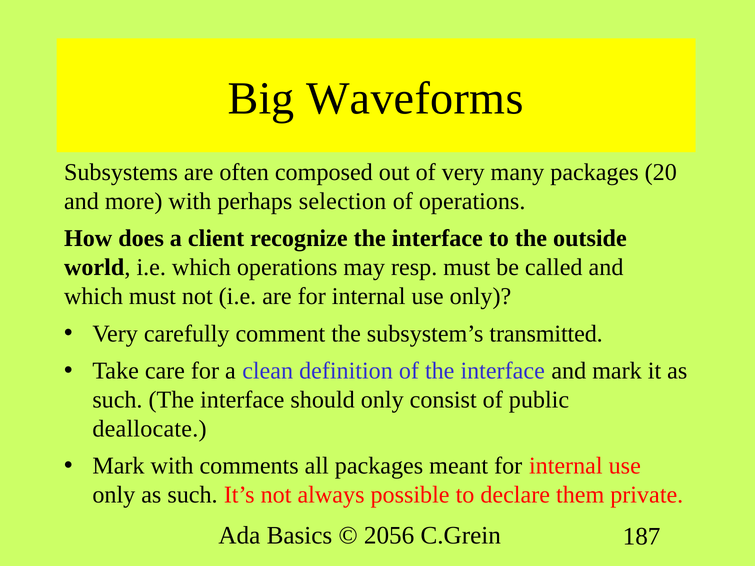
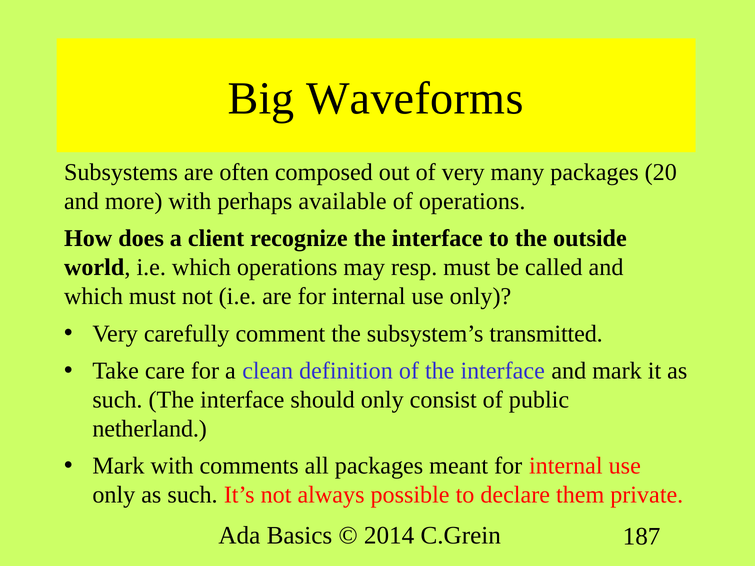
selection: selection -> available
deallocate: deallocate -> netherland
2056: 2056 -> 2014
